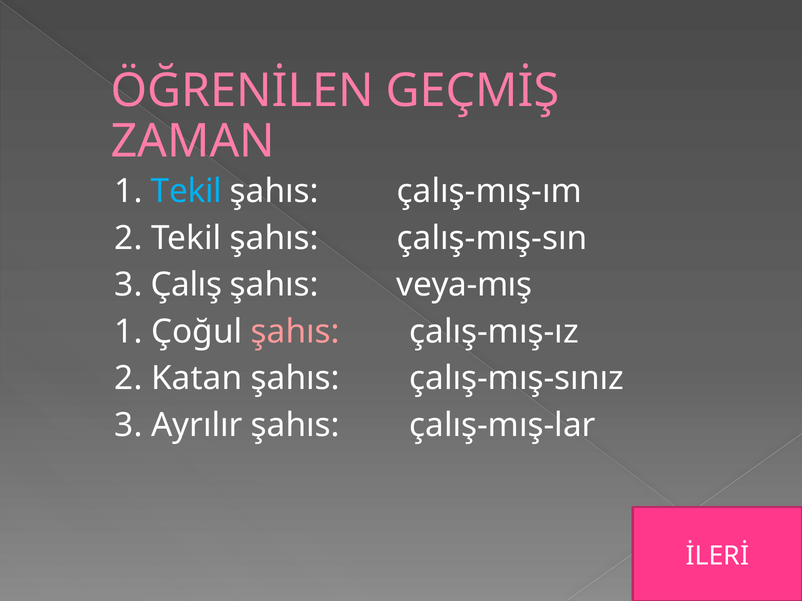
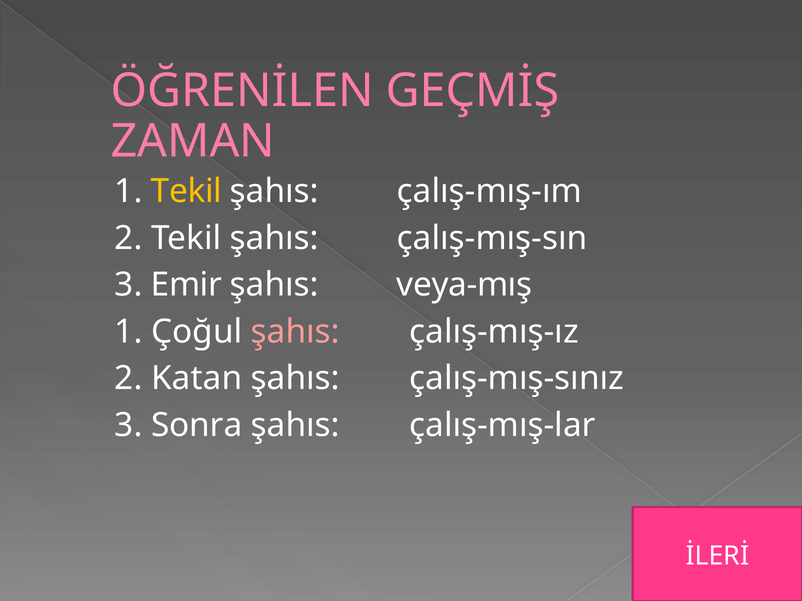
Tekil at (186, 191) colour: light blue -> yellow
Çalış: Çalış -> Emir
Ayrılır: Ayrılır -> Sonra
